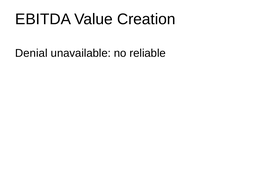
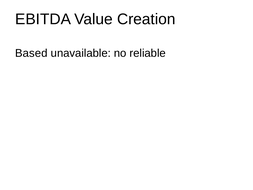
Denial: Denial -> Based
